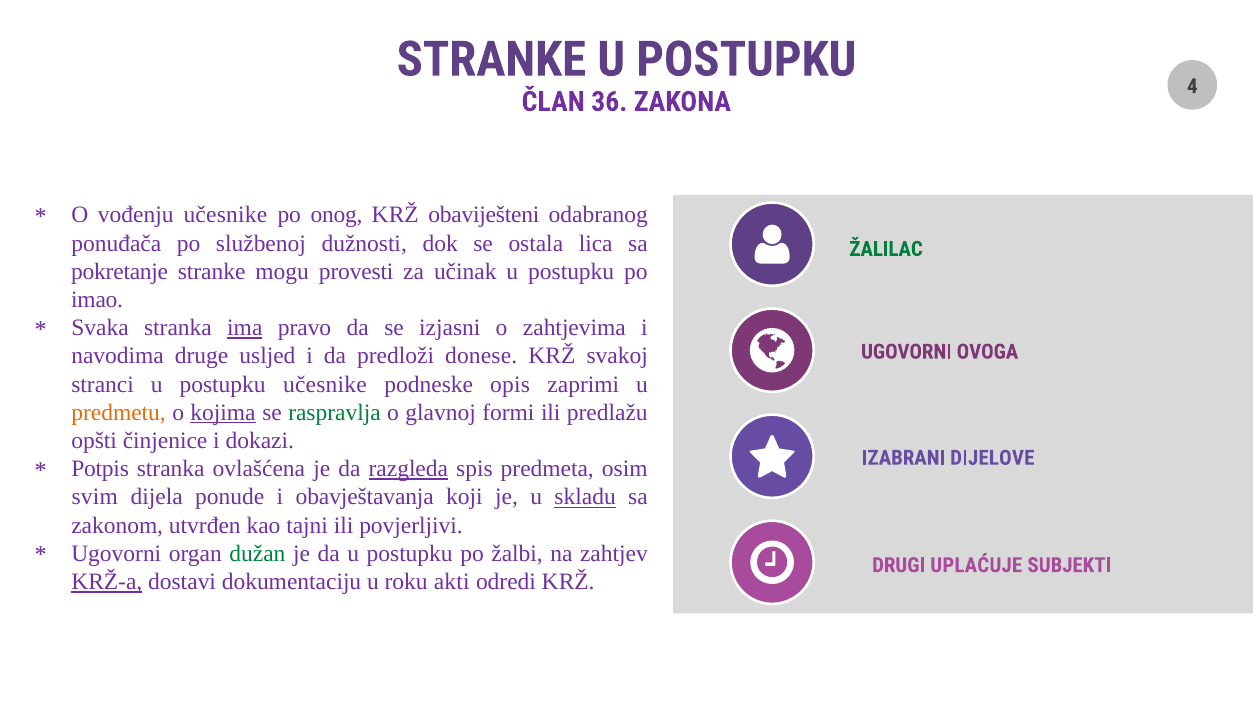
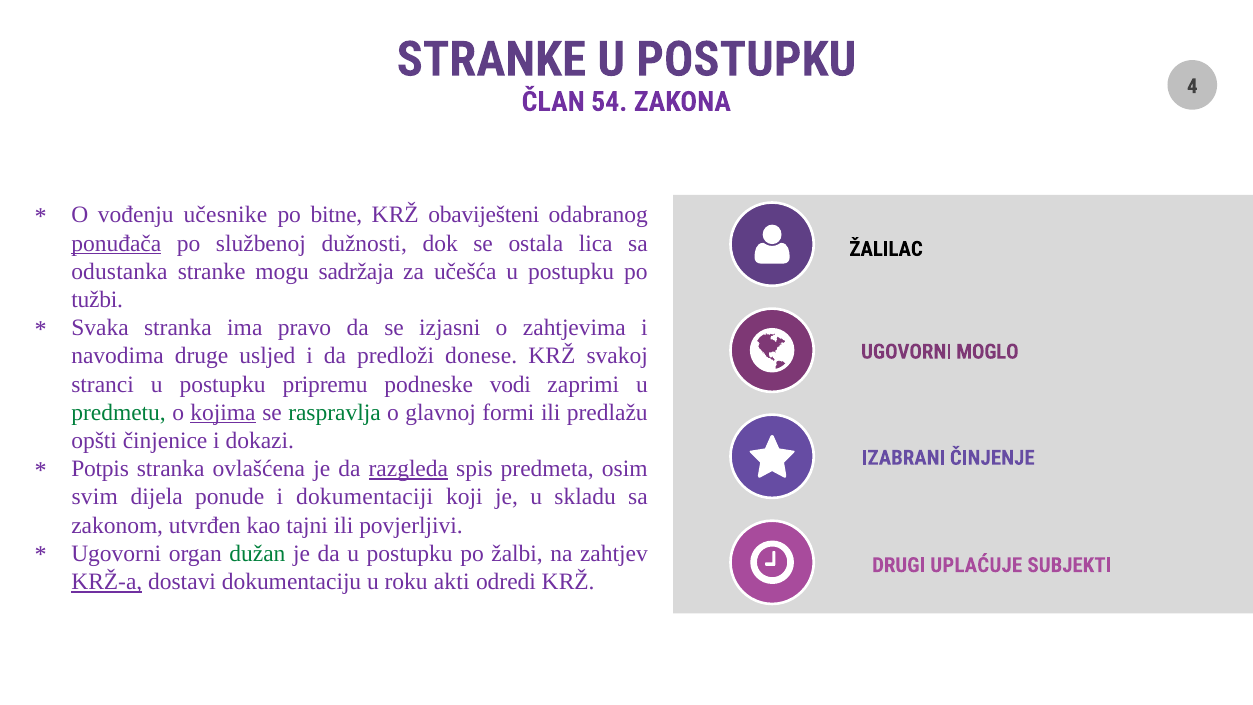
36: 36 -> 54
onog: onog -> bitne
ponuđača underline: none -> present
ŽALILAC colour: green -> black
pokretanje: pokretanje -> odustanka
provesti: provesti -> sadržaja
učinak: učinak -> učešća
imao: imao -> tužbi
ima underline: present -> none
OVOGA: OVOGA -> MOGLO
postupku učesnike: učesnike -> pripremu
opis: opis -> vodi
predmetu colour: orange -> green
DIJELOVE: DIJELOVE -> ČINJENJE
obavještavanja: obavještavanja -> dokumentaciji
skladu underline: present -> none
